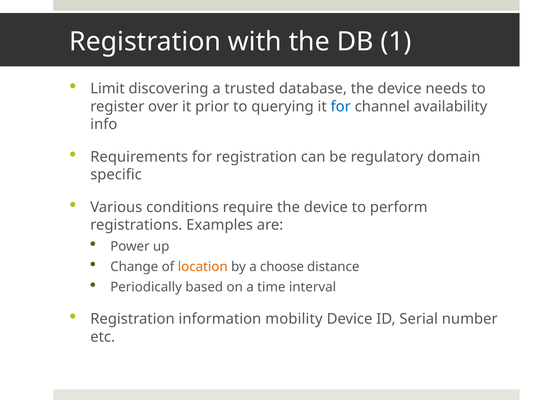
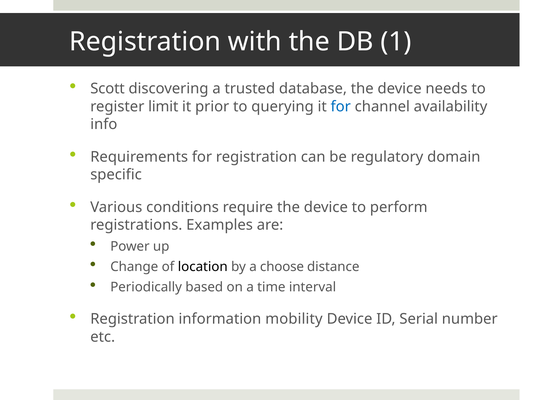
Limit: Limit -> Scott
over: over -> limit
location colour: orange -> black
